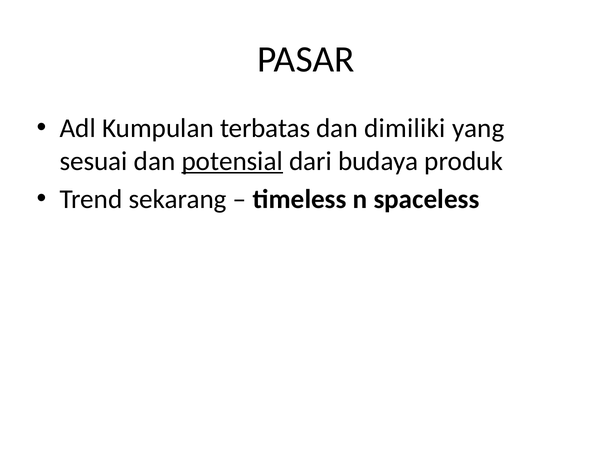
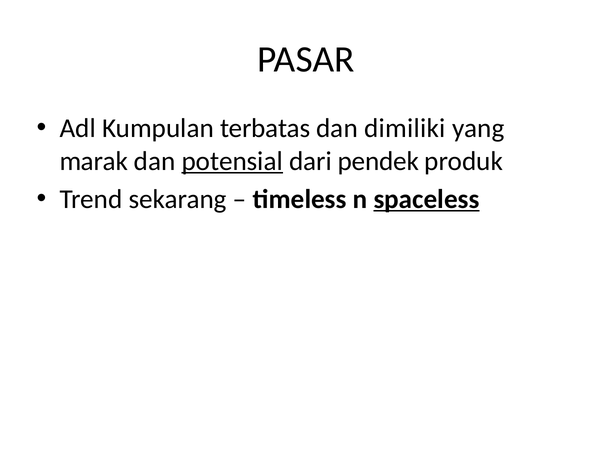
sesuai: sesuai -> marak
budaya: budaya -> pendek
spaceless underline: none -> present
